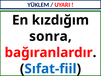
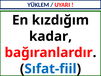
sonra: sonra -> kadar
